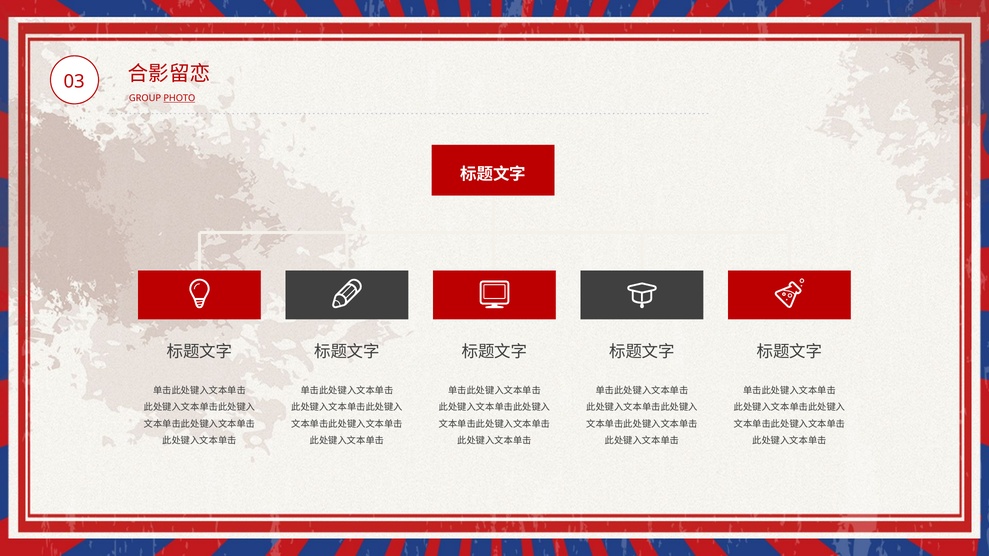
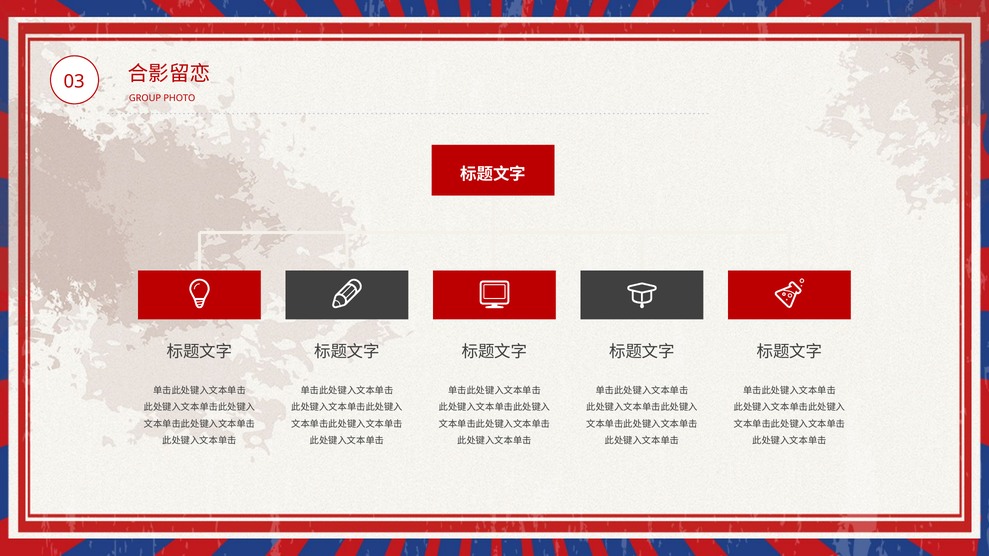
PHOTO underline: present -> none
